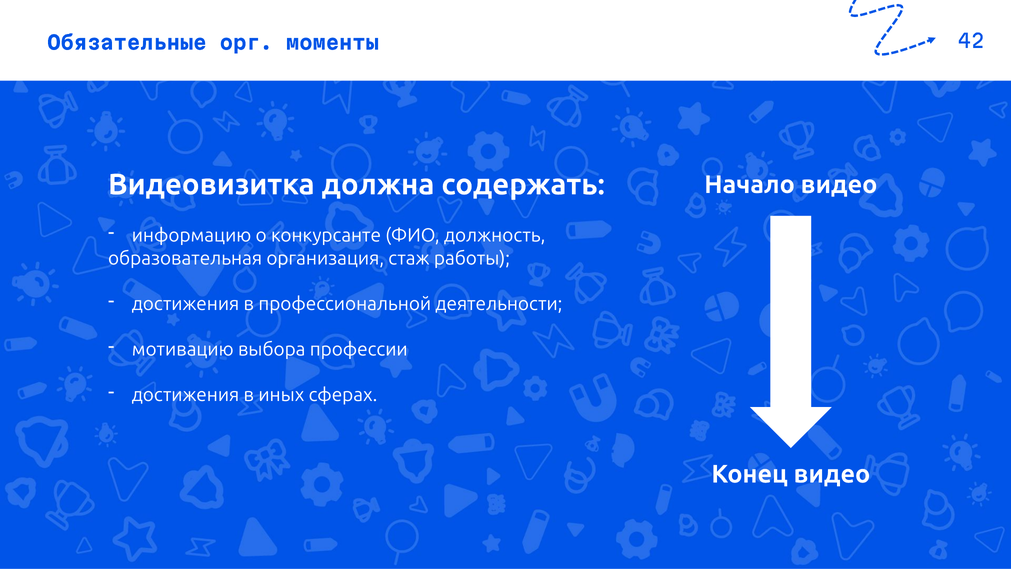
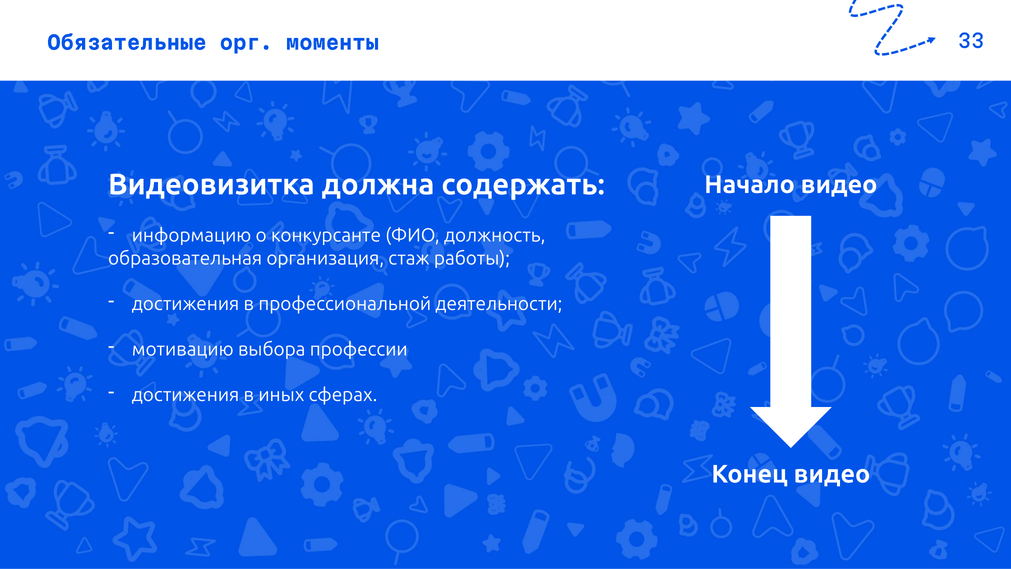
42: 42 -> 33
